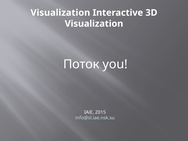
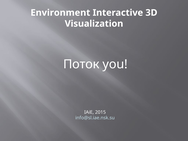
Visualization at (60, 13): Visualization -> Environment
